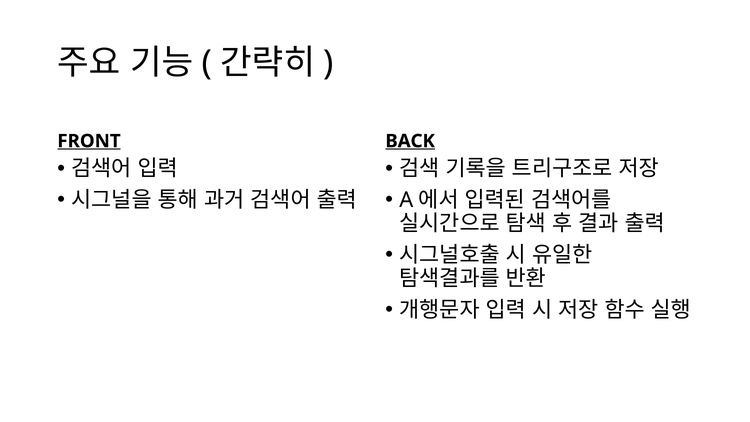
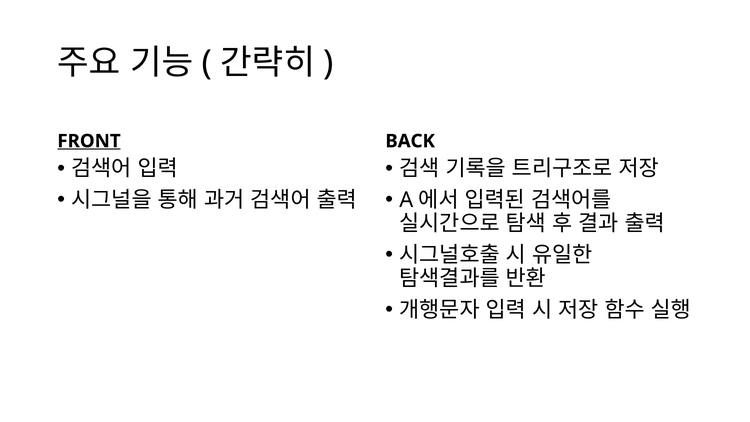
BACK underline: present -> none
